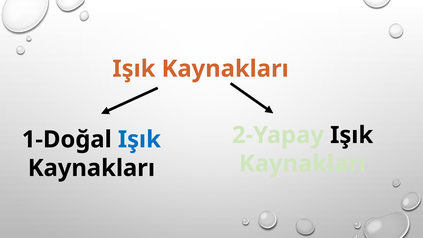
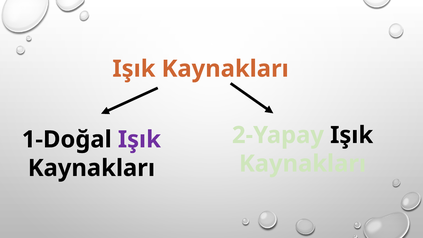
Işık at (139, 140) colour: blue -> purple
